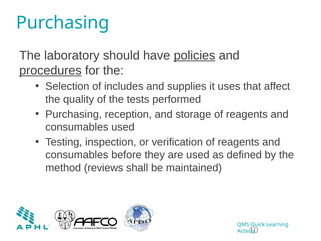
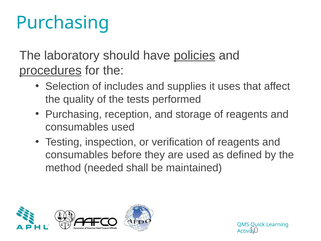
reviews: reviews -> needed
